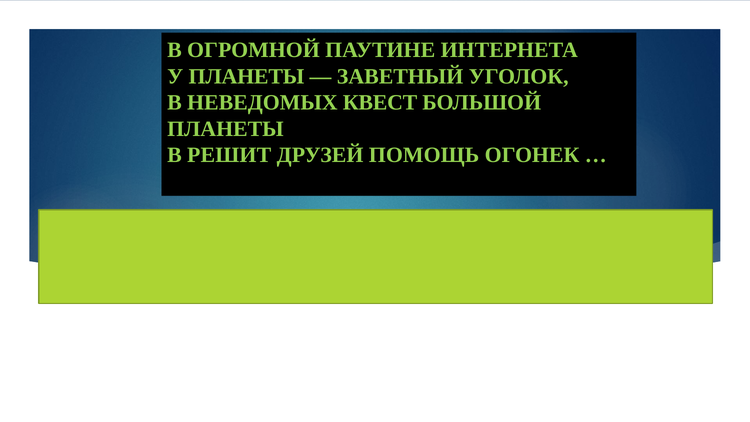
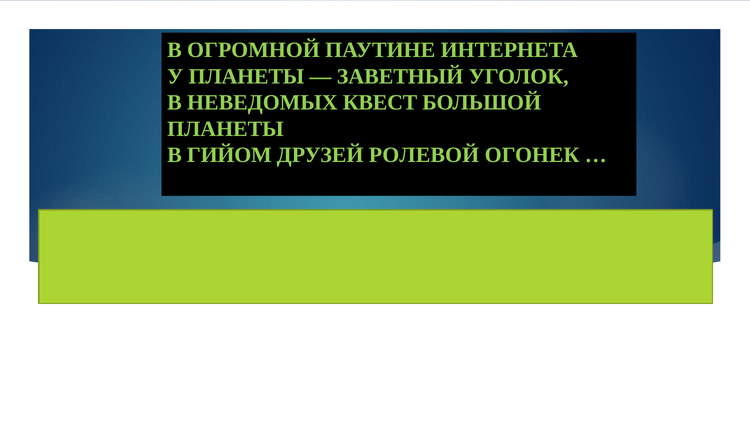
РЕШИТ: РЕШИТ -> ГИЙОМ
ПОМОЩЬ: ПОМОЩЬ -> РОЛЕВОЙ
